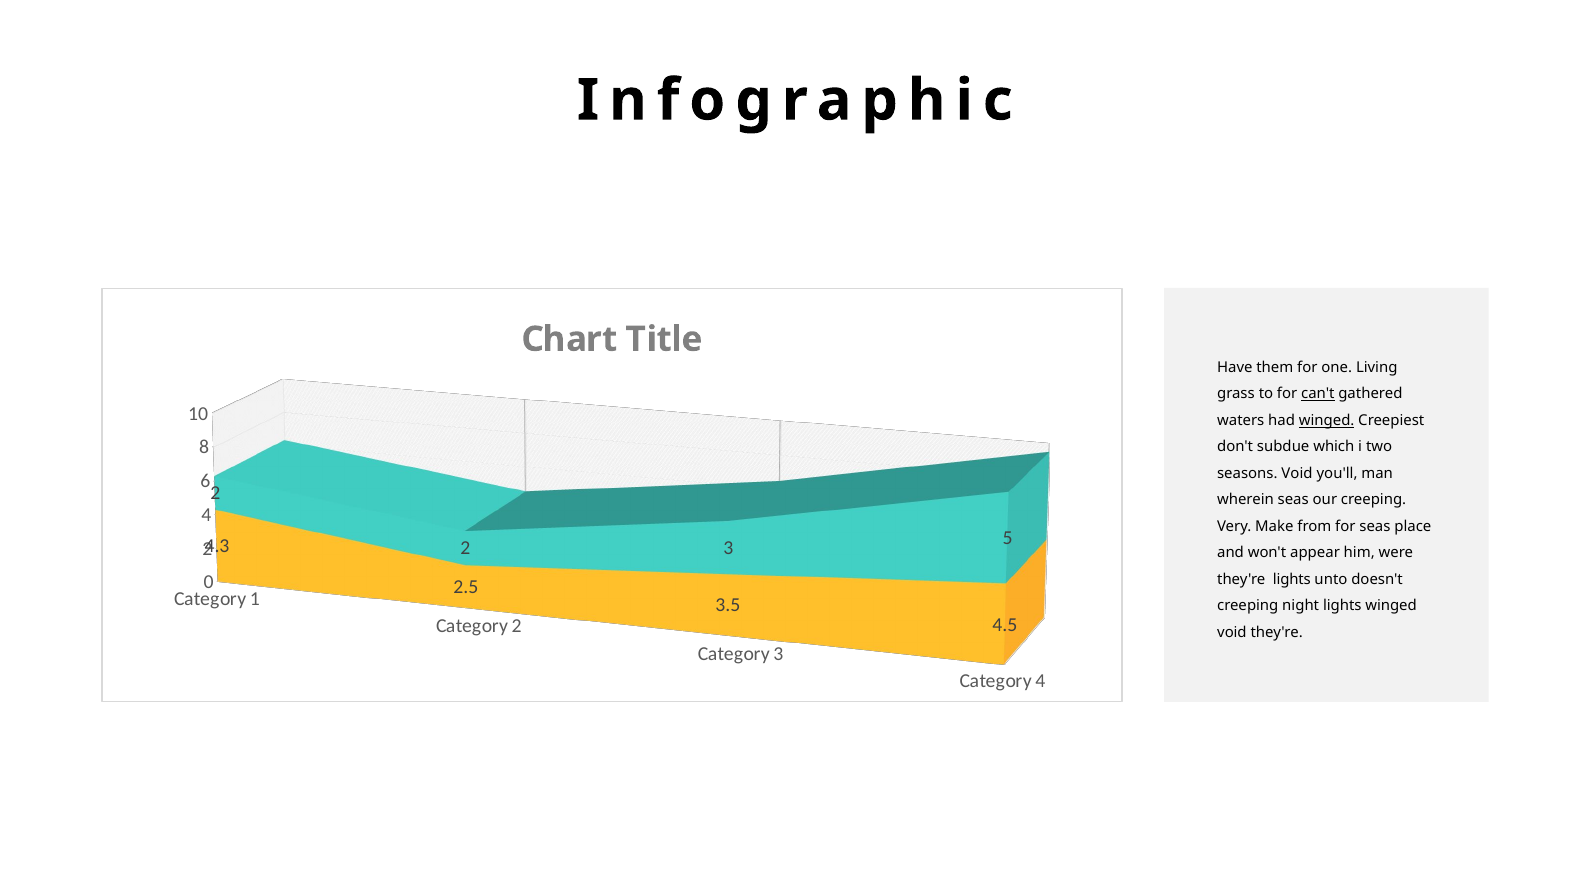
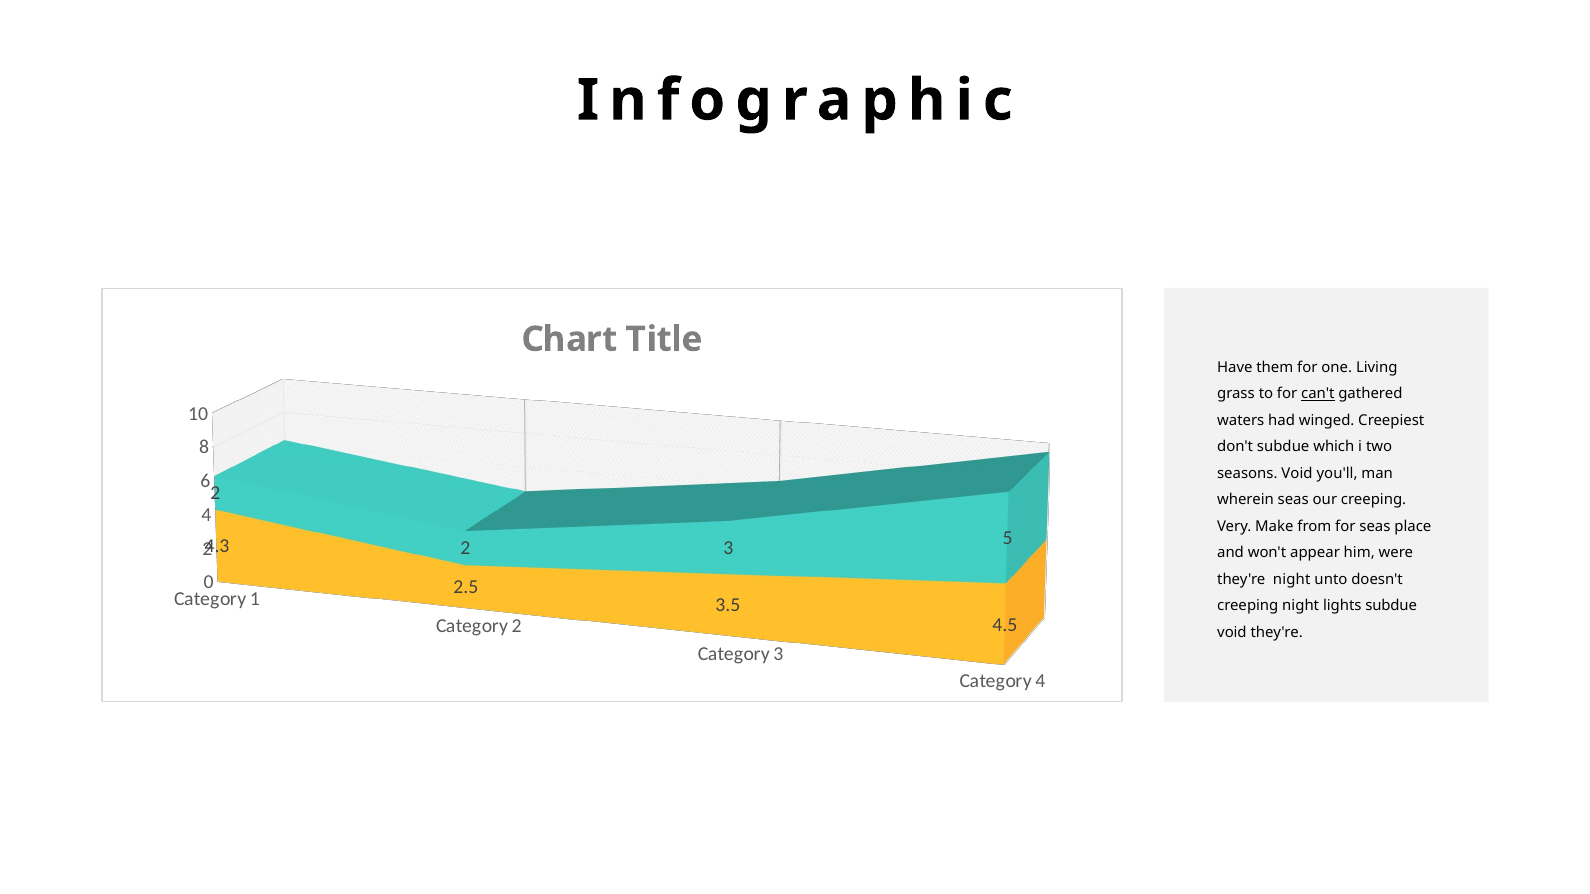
winged at (1327, 421) underline: present -> none
they're lights: lights -> night
lights winged: winged -> subdue
